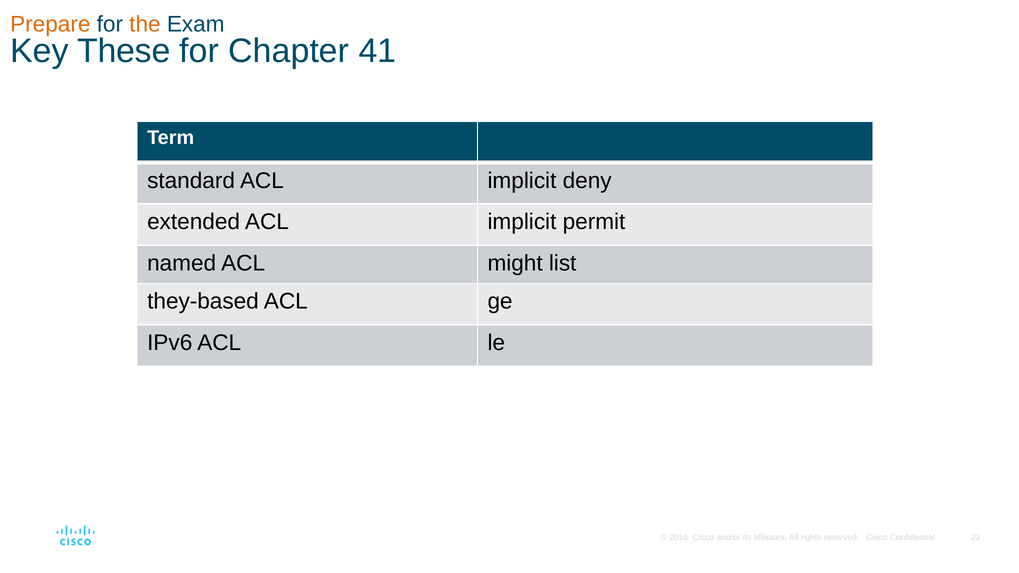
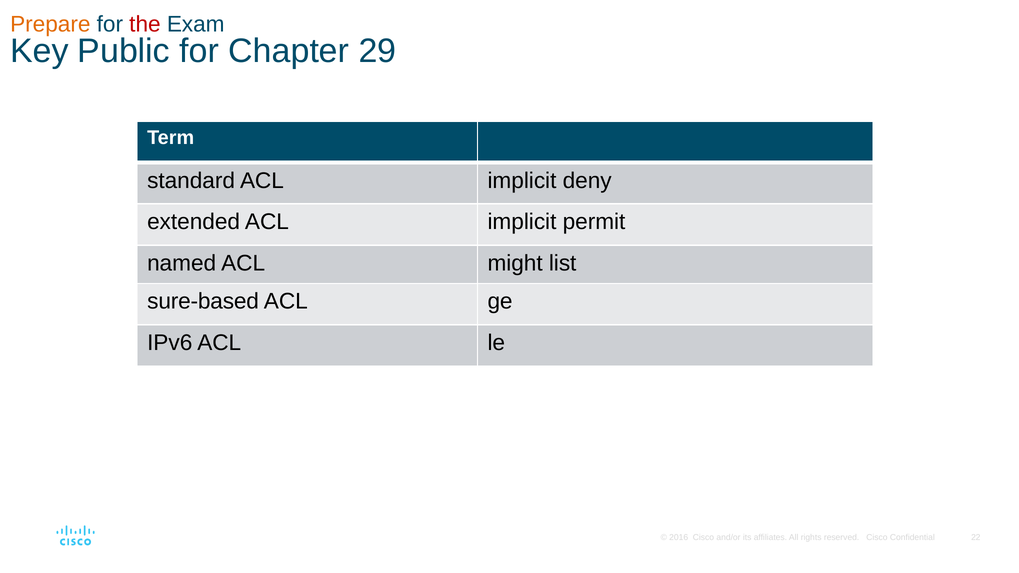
the colour: orange -> red
These: These -> Public
41: 41 -> 29
they-based: they-based -> sure-based
